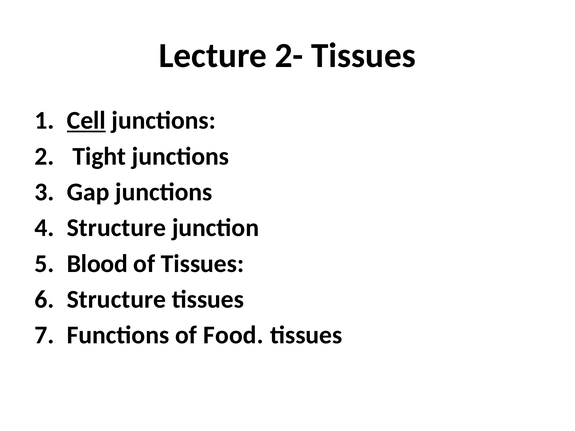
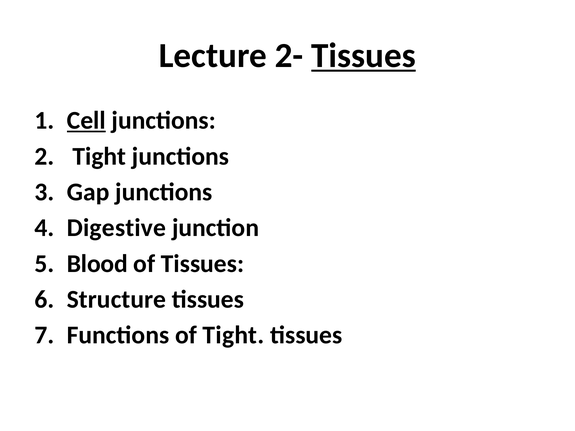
Tissues at (363, 56) underline: none -> present
Structure at (117, 228): Structure -> Digestive
of Food: Food -> Tight
